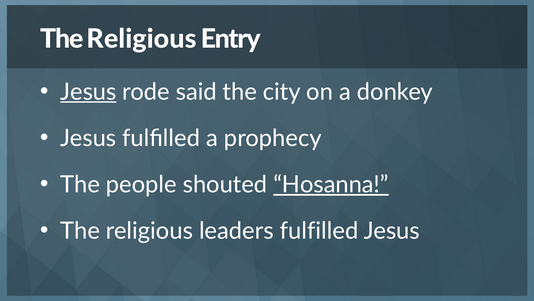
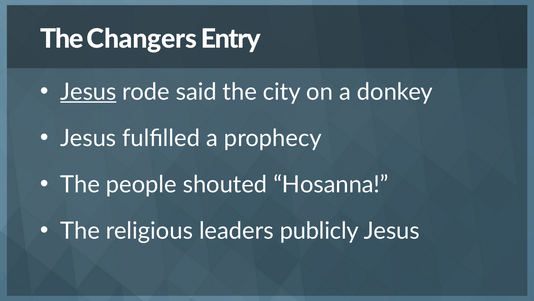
Religious at (142, 39): Religious -> Changers
Hosanna underline: present -> none
leaders fulfilled: fulfilled -> publicly
